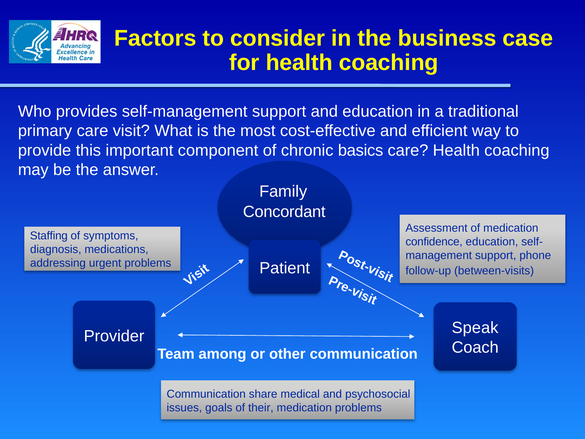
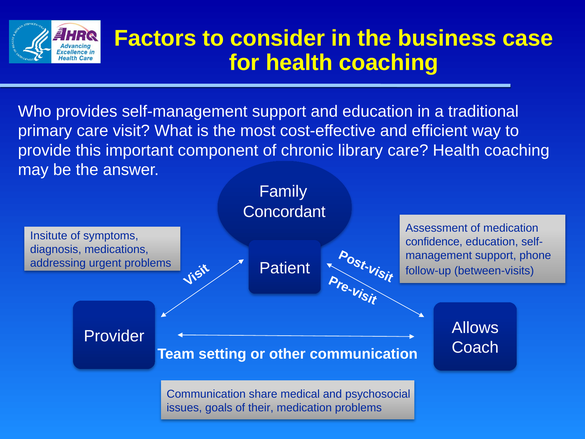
basics: basics -> library
Staffing: Staffing -> Insitute
Speak: Speak -> Allows
among: among -> setting
